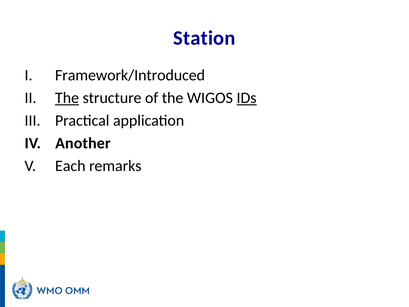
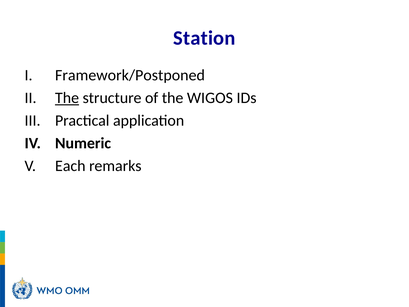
Framework/Introduced: Framework/Introduced -> Framework/Postponed
IDs underline: present -> none
Another: Another -> Numeric
